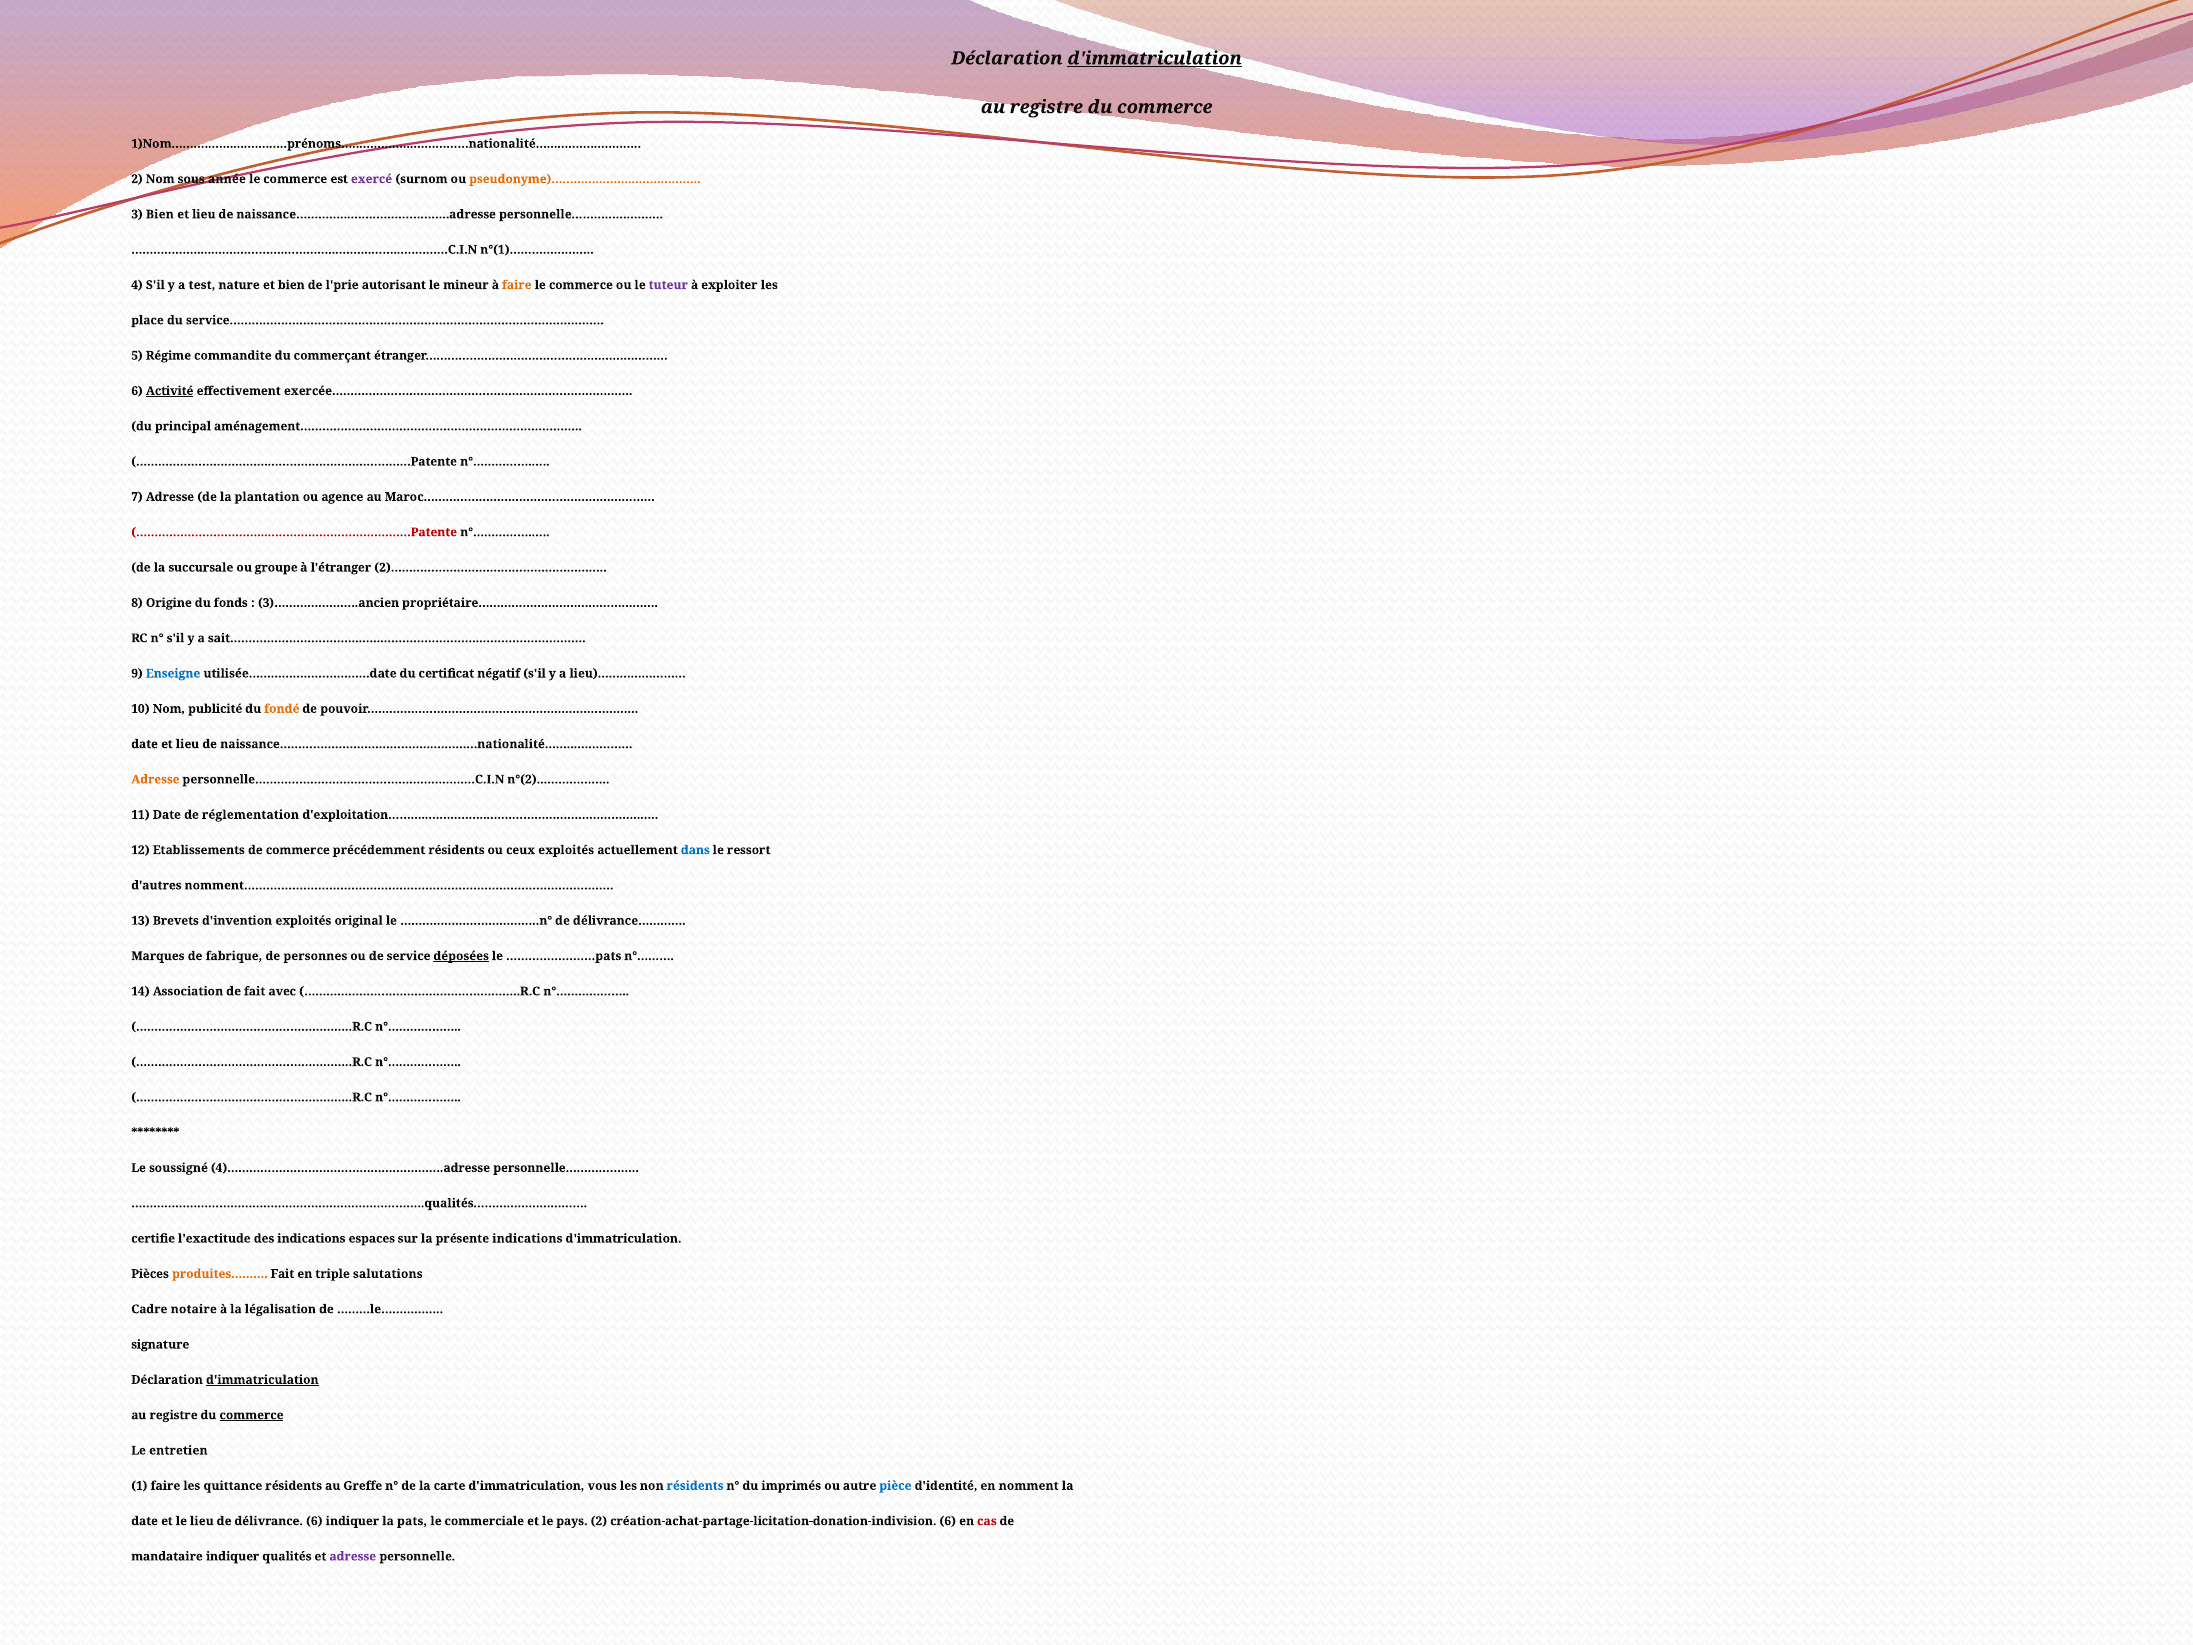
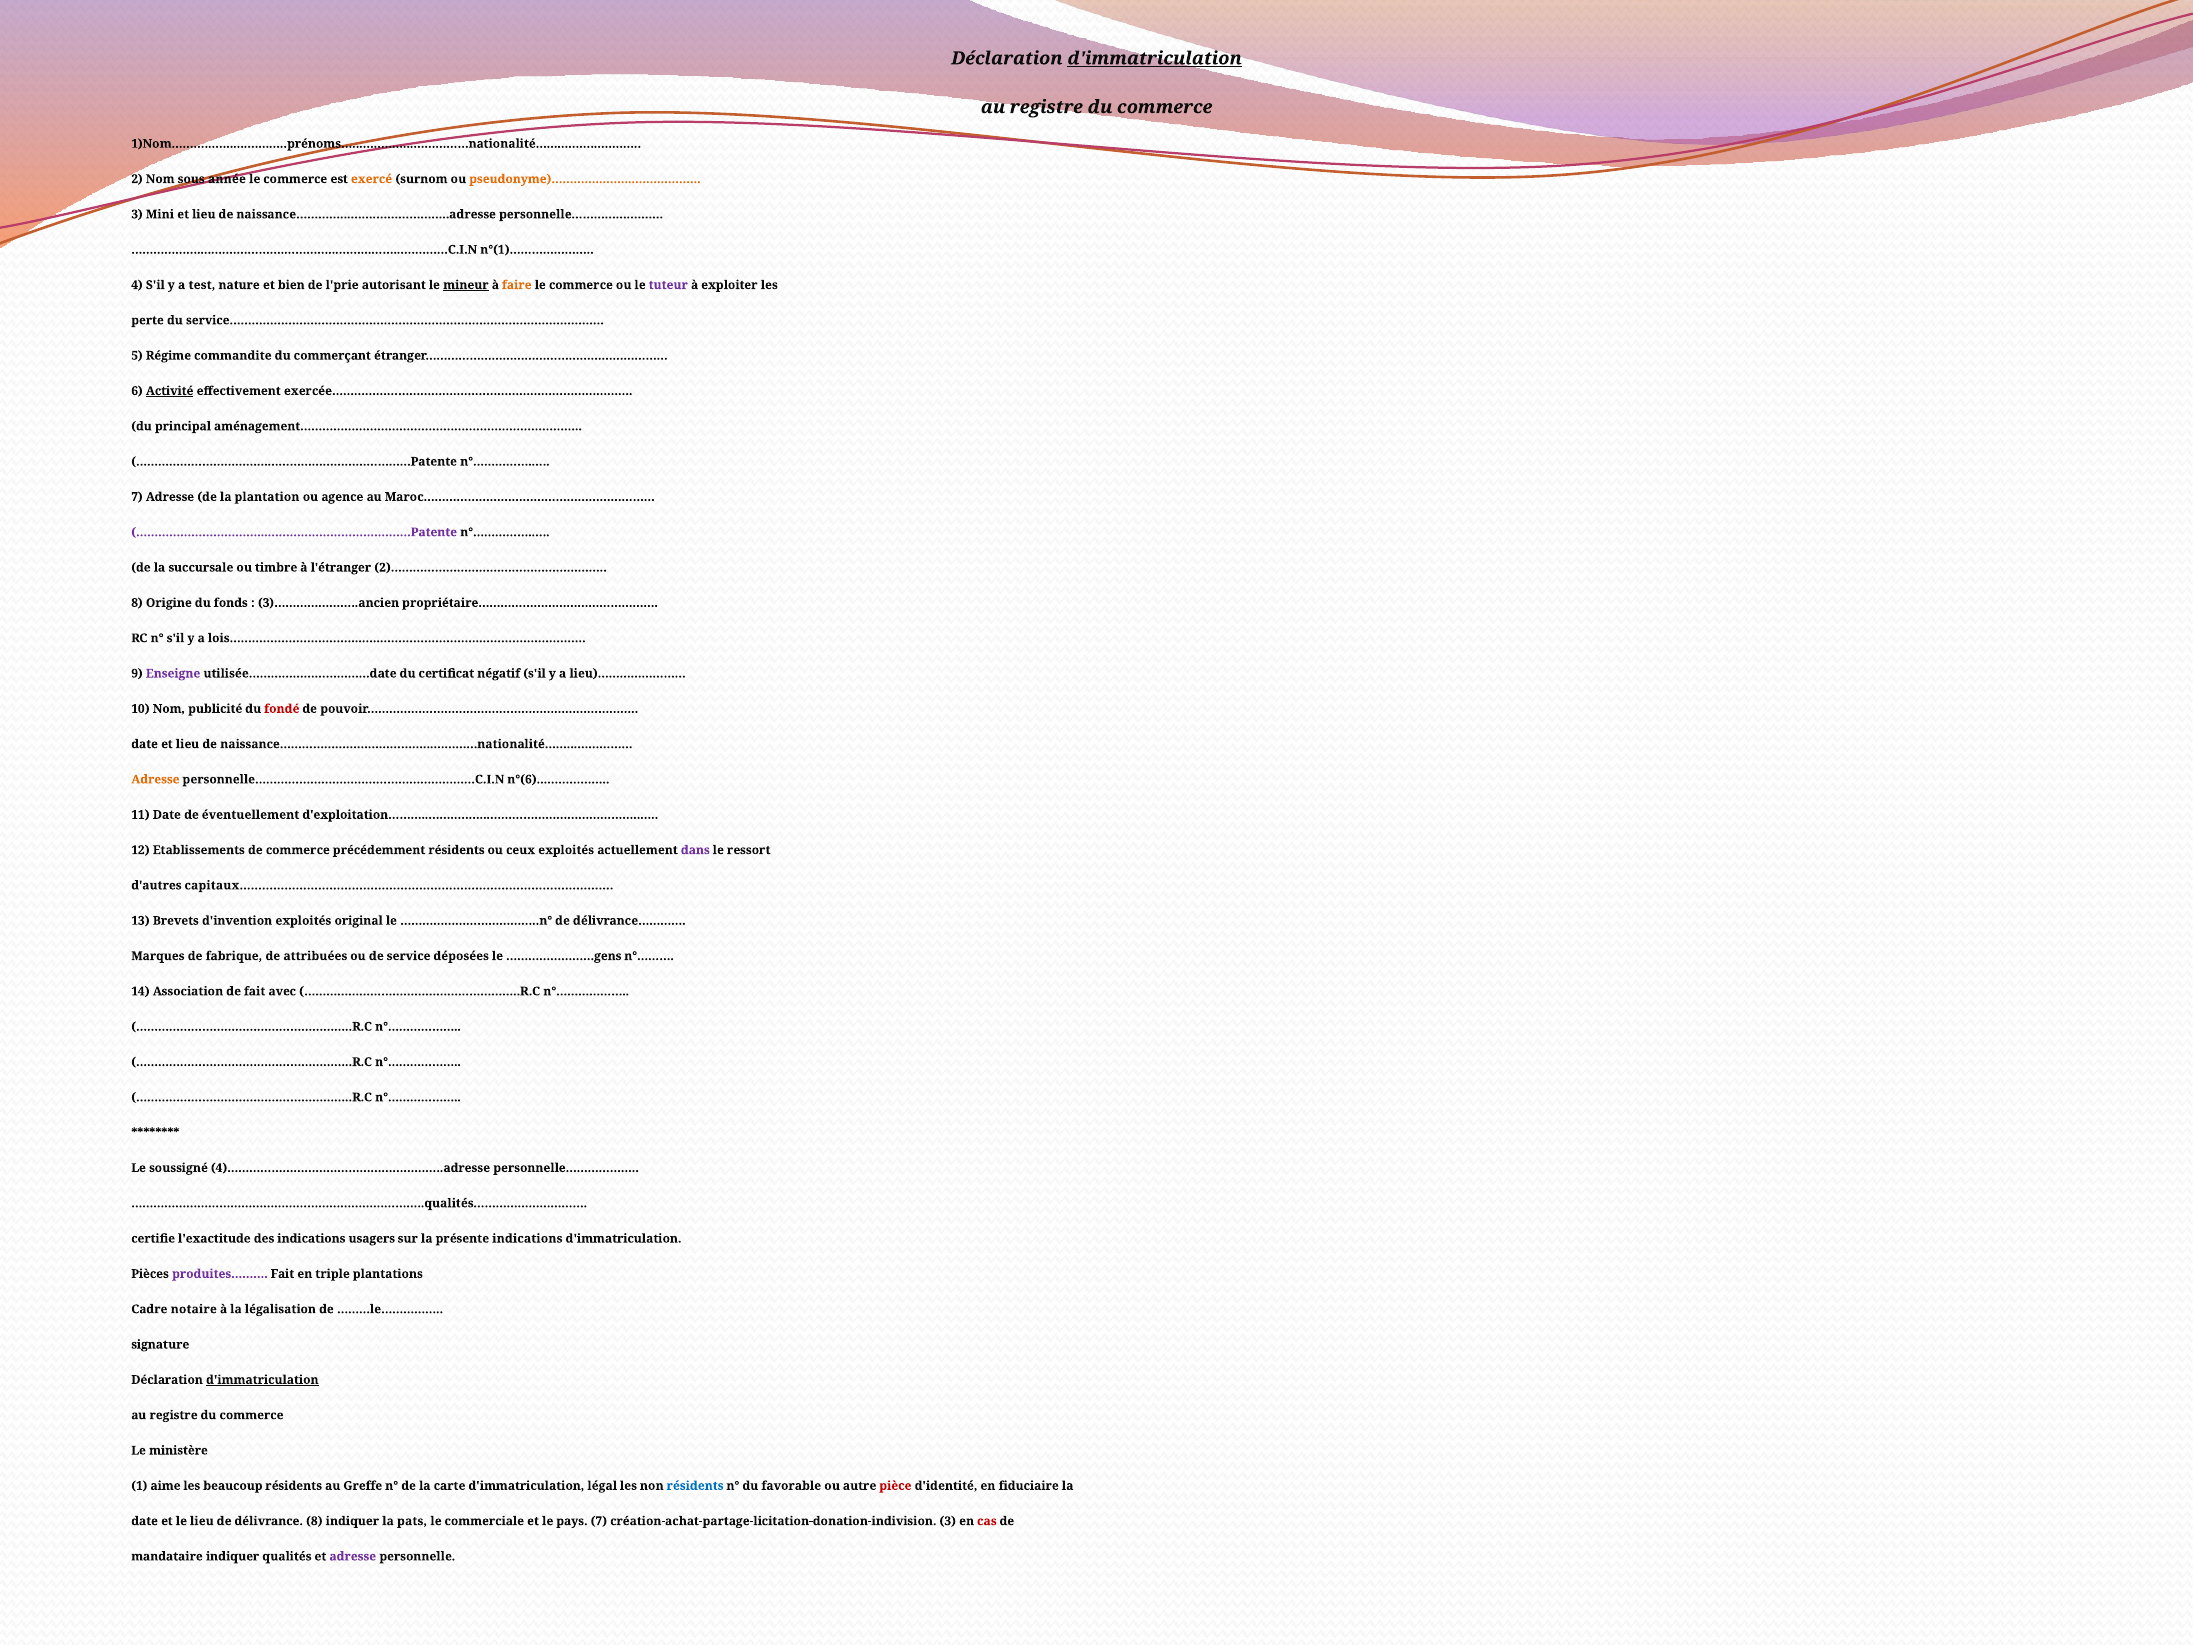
exercé colour: purple -> orange
3 Bien: Bien -> Mini
mineur underline: none -> present
place: place -> perte
……………………………...…………………………………Patente at (294, 532) colour: red -> purple
groupe: groupe -> timbre
sait……………………………...…...……………………...………………………: sait……………………………...…...……………………...……………………… -> lois……………………………...…...……………………...………………………
Enseigne colour: blue -> purple
fondé colour: orange -> red
n°(2)...……………: n°(2)...…………… -> n°(6)...……………
réglementation: réglementation -> éventuellement
dans colour: blue -> purple
nomment………………………………………………………………………………………: nomment……………………………………………………………………………………… -> capitaux………………………………………………………………………………………
personnes: personnes -> attribuées
déposées underline: present -> none
……………………pats: ……………………pats -> ……………………gens
espaces: espaces -> usagers
produites……… colour: orange -> purple
salutations: salutations -> plantations
commerce at (252, 1415) underline: present -> none
entretien: entretien -> ministère
1 faire: faire -> aime
quittance: quittance -> beaucoup
vous: vous -> légal
imprimés: imprimés -> favorable
pièce colour: blue -> red
nomment: nomment -> fiduciaire
délivrance 6: 6 -> 8
pays 2: 2 -> 7
création-achat-partage-licitation-donation-indivision 6: 6 -> 3
